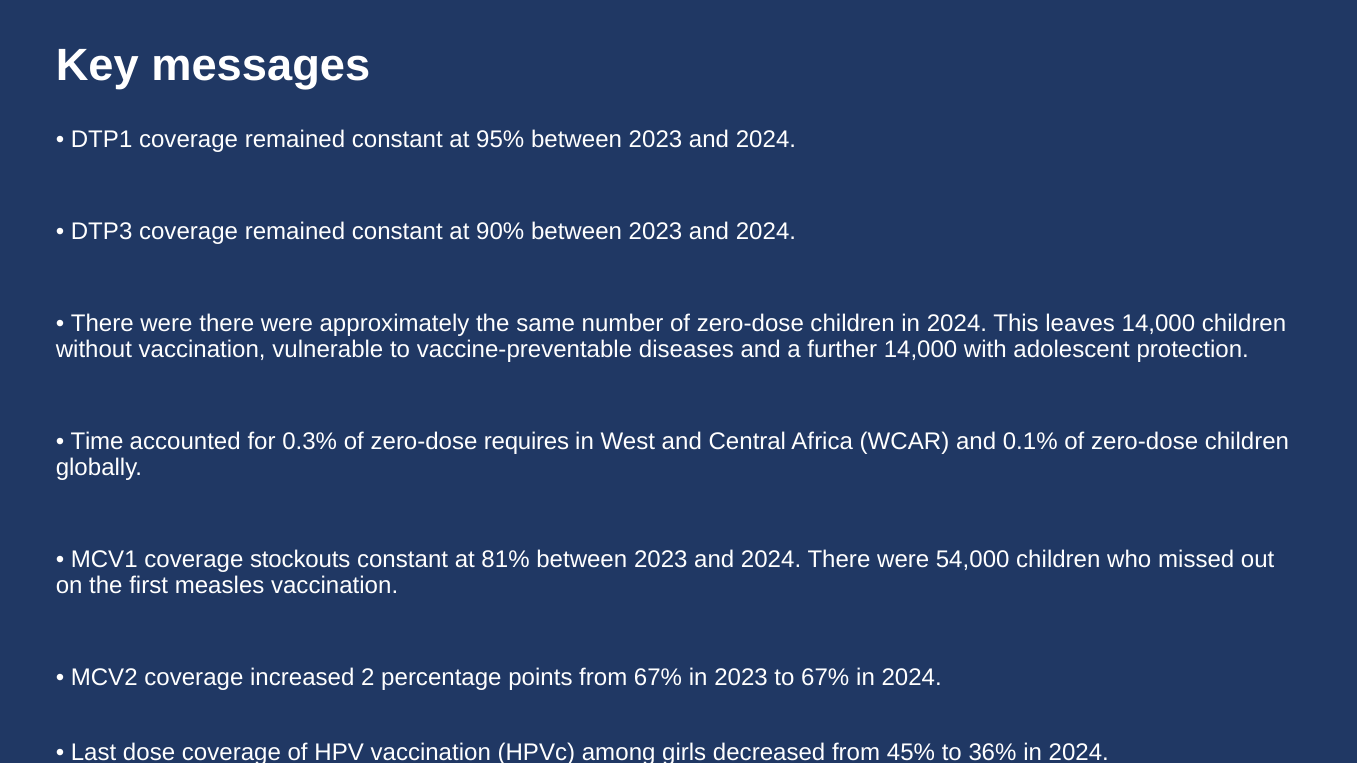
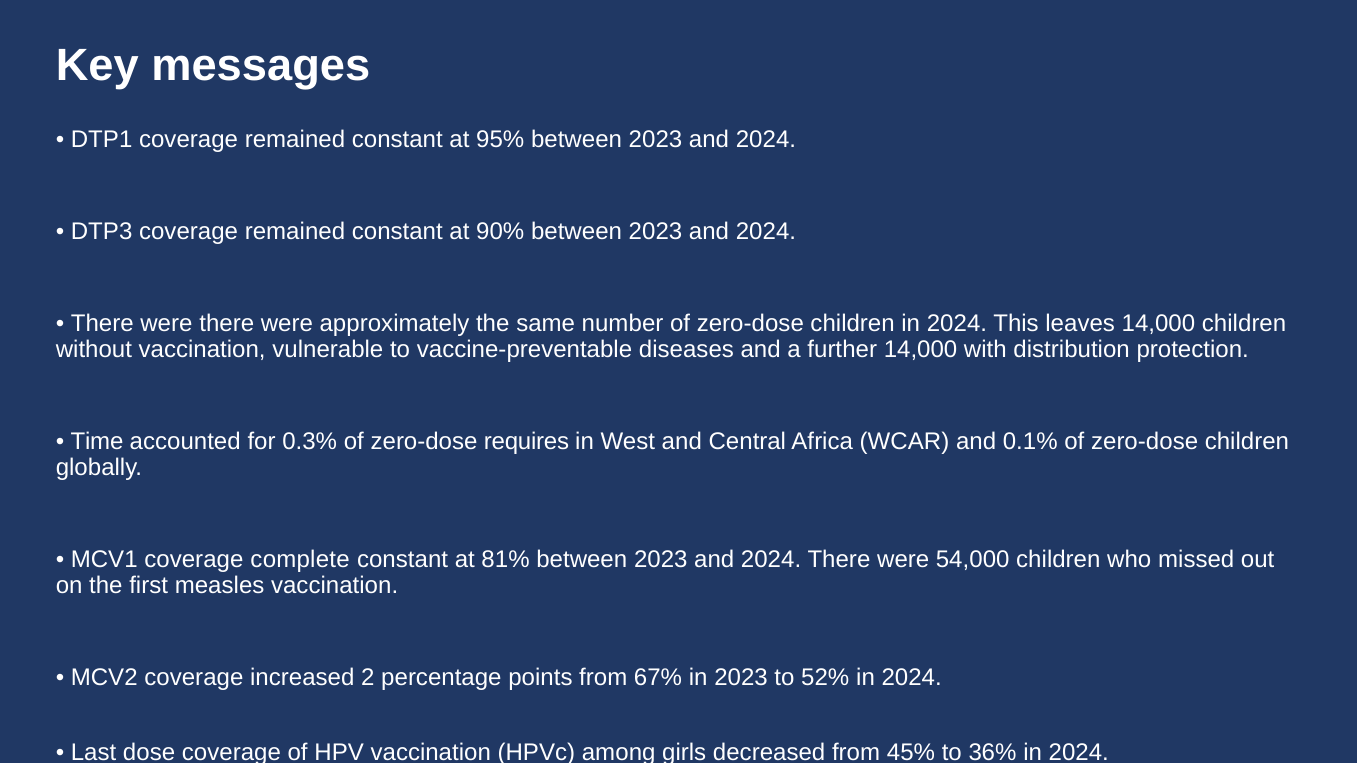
adolescent: adolescent -> distribution
stockouts: stockouts -> complete
to 67%: 67% -> 52%
